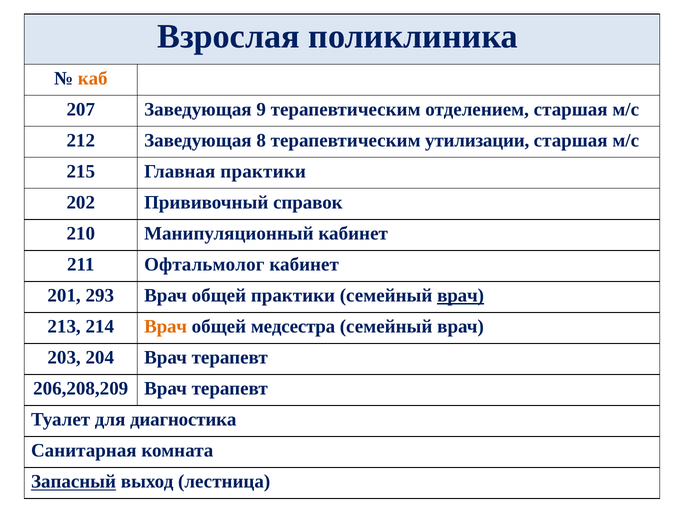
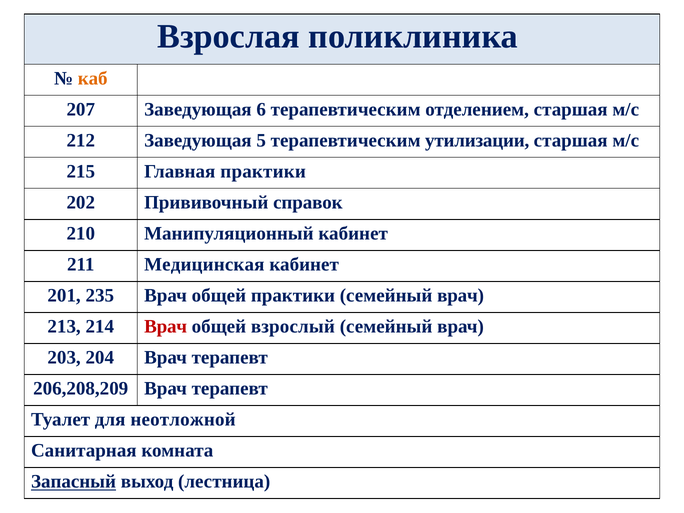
9: 9 -> 6
8: 8 -> 5
Офтальмолог: Офтальмолог -> Медицинская
293: 293 -> 235
врач at (461, 296) underline: present -> none
Врач at (166, 327) colour: orange -> red
медсестра: медсестра -> взрослый
диагностика: диагностика -> неотложной
